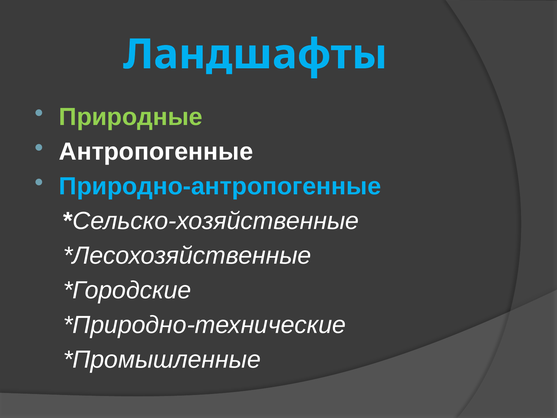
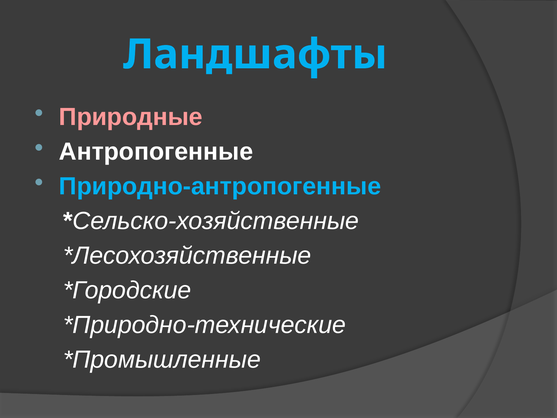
Природные colour: light green -> pink
